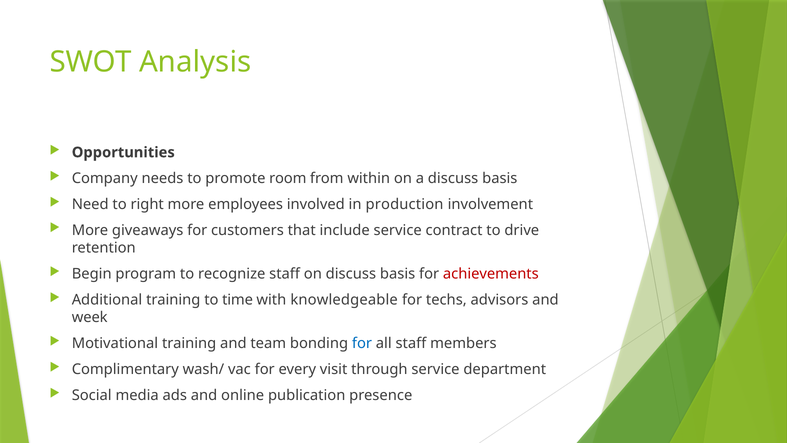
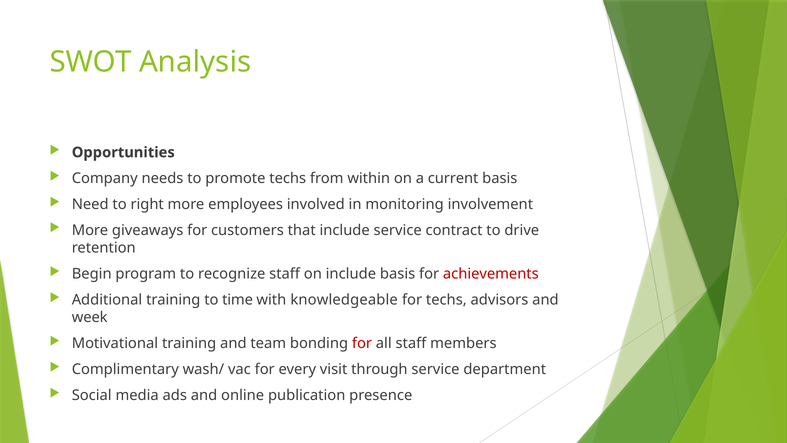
promote room: room -> techs
a discuss: discuss -> current
production: production -> monitoring
on discuss: discuss -> include
for at (362, 343) colour: blue -> red
